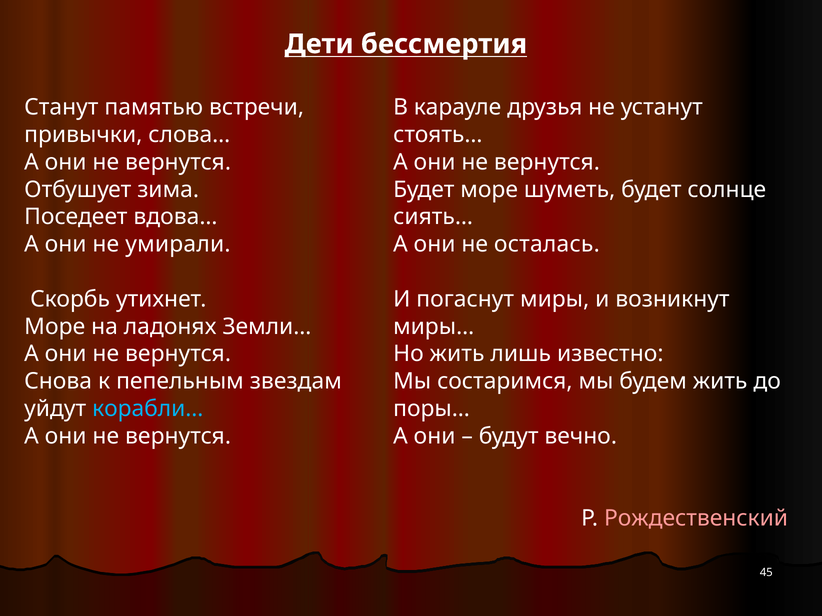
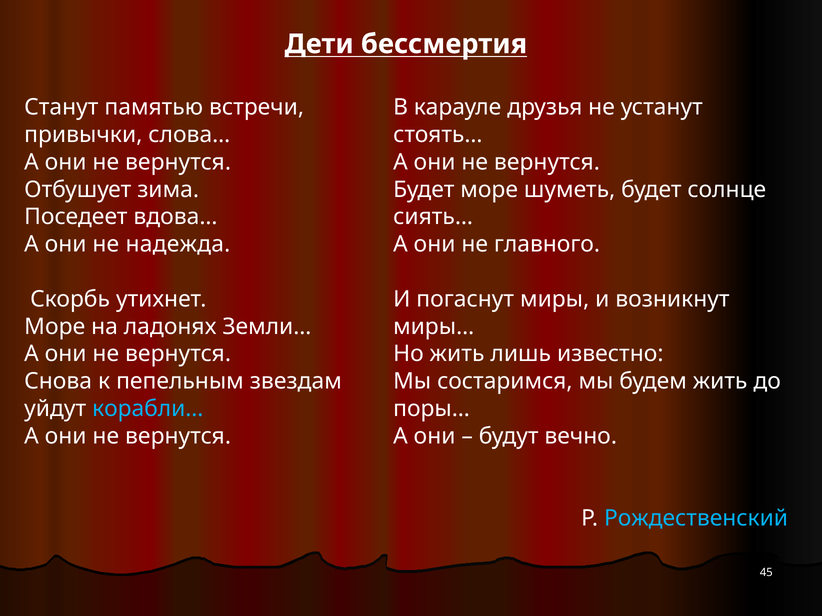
умирали: умирали -> надежда
осталась: осталась -> главного
Рождественский colour: pink -> light blue
